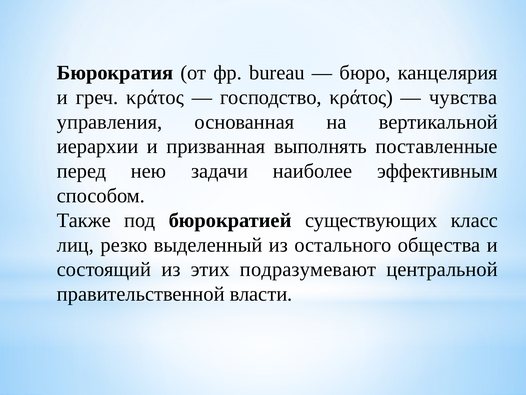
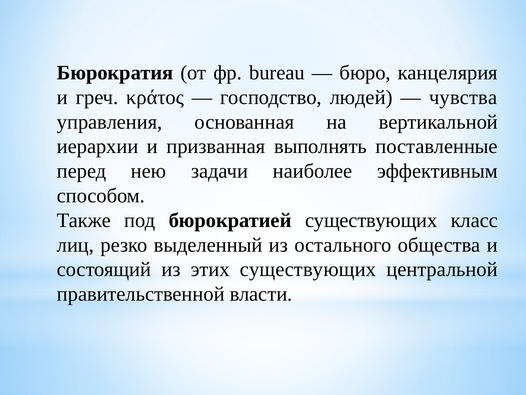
господство κράτος: κράτος -> людей
этих подразумевают: подразумевают -> существующих
